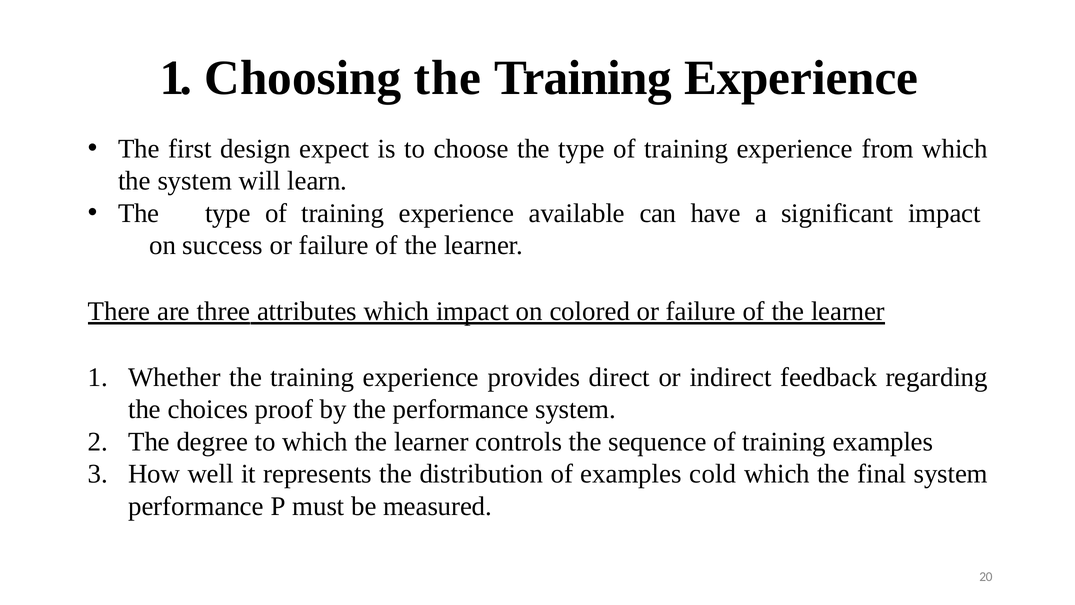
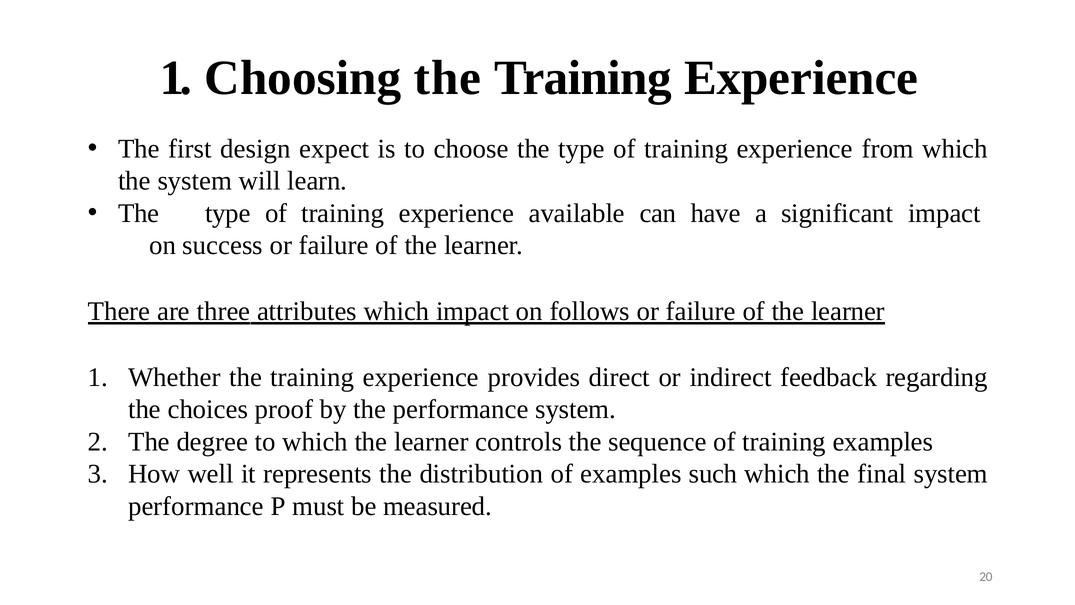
colored: colored -> follows
cold: cold -> such
